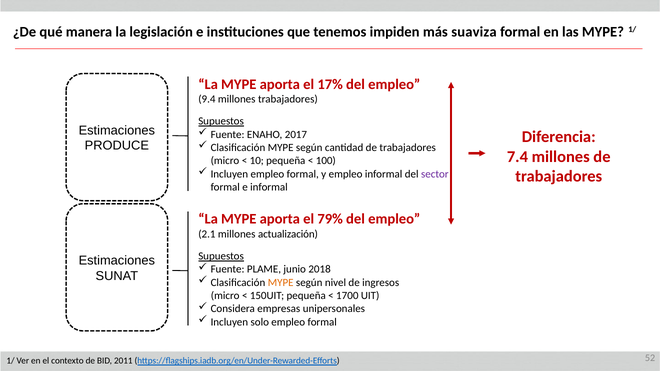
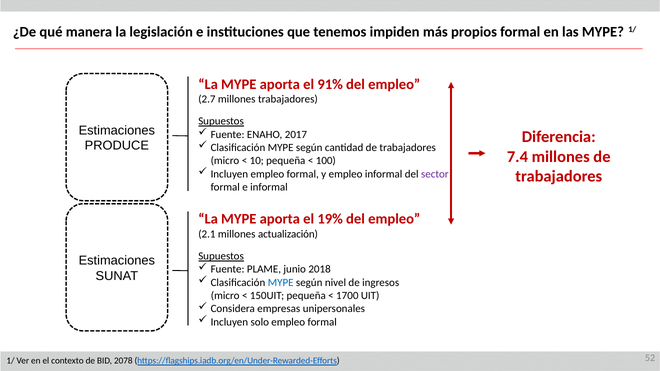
suaviza: suaviza -> propios
17%: 17% -> 91%
9.4: 9.4 -> 2.7
79%: 79% -> 19%
MYPE at (281, 283) colour: orange -> blue
2011: 2011 -> 2078
